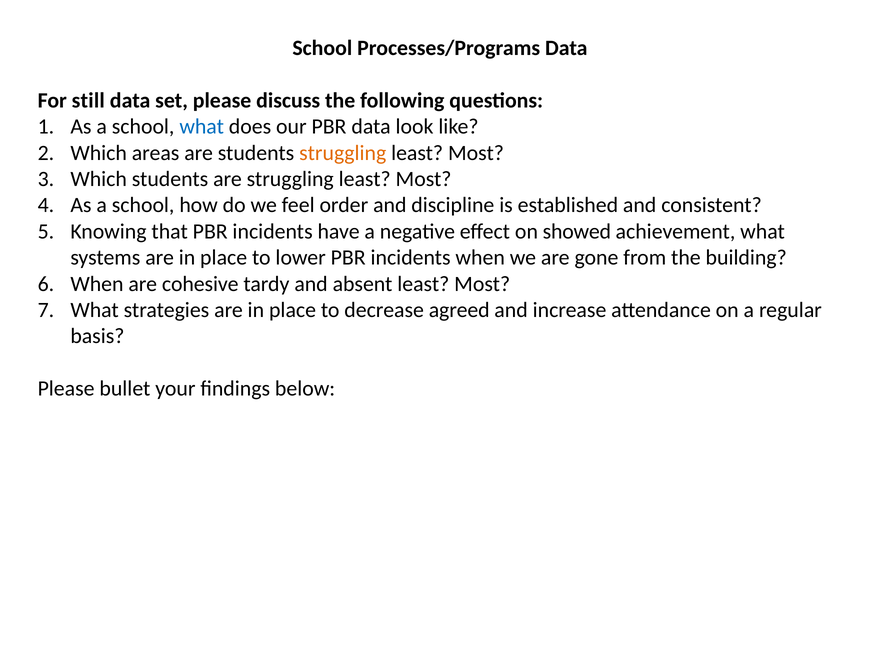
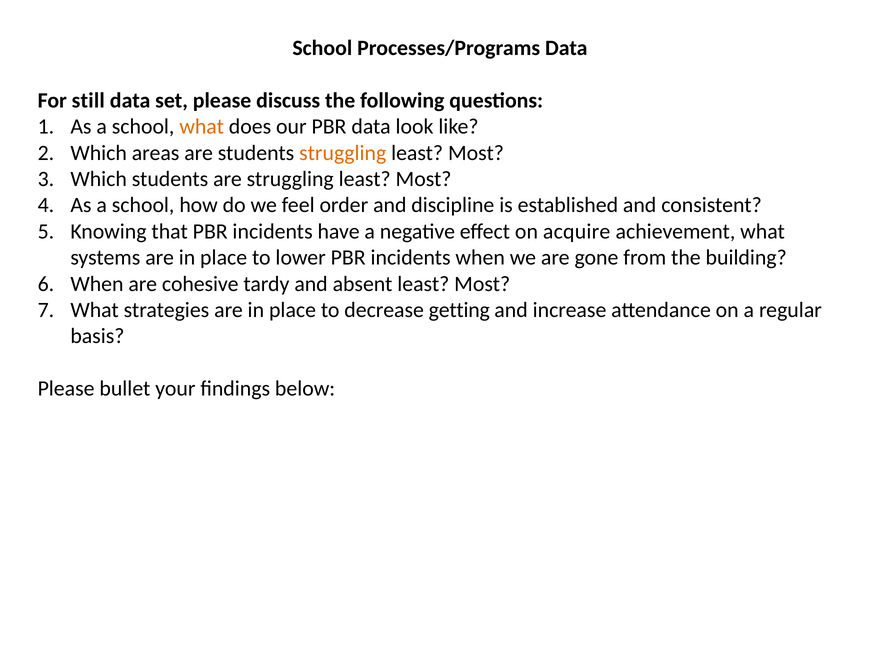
what at (202, 127) colour: blue -> orange
showed: showed -> acquire
agreed: agreed -> getting
